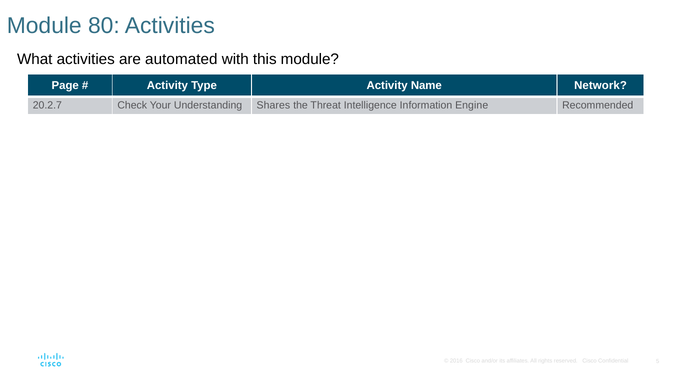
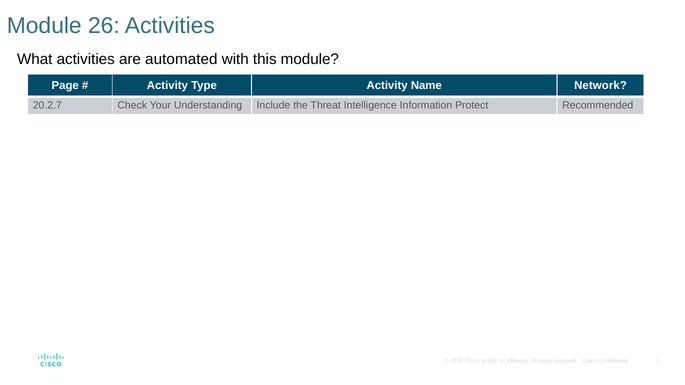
80: 80 -> 26
Shares: Shares -> Include
Engine: Engine -> Protect
